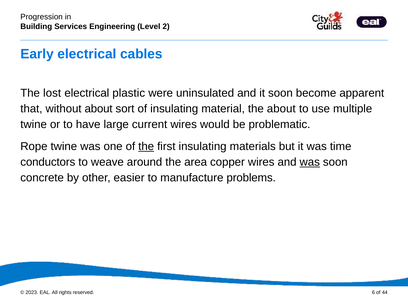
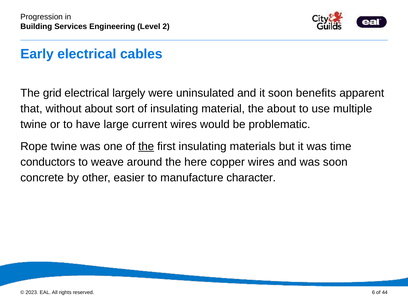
lost: lost -> grid
plastic: plastic -> largely
become: become -> benefits
area: area -> here
was at (310, 162) underline: present -> none
problems: problems -> character
